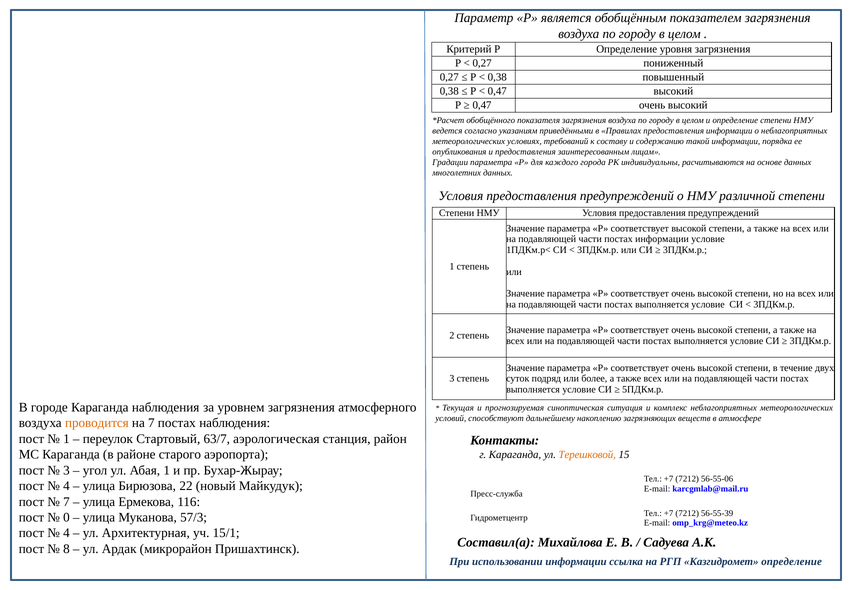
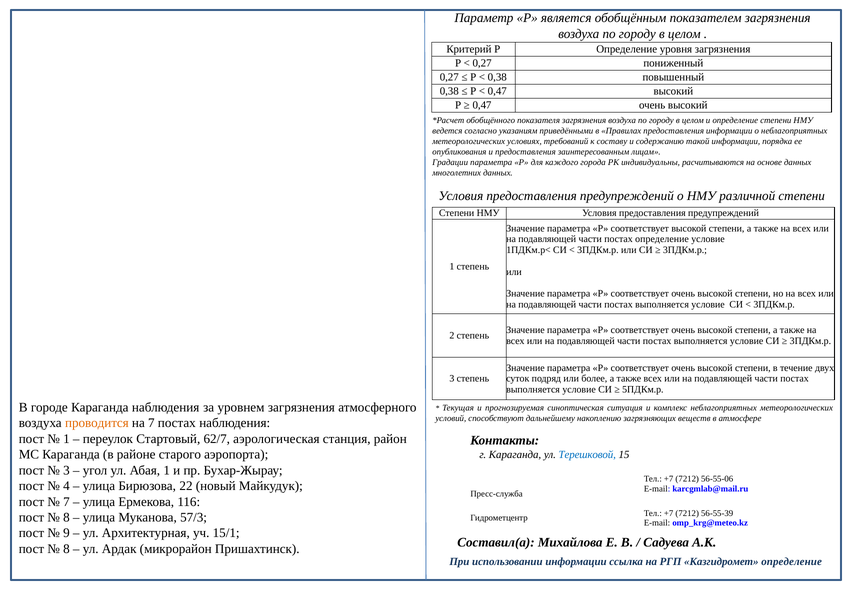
постах информации: информации -> определение
63/7: 63/7 -> 62/7
Терешковой colour: orange -> blue
0 at (66, 517): 0 -> 8
4 at (66, 533): 4 -> 9
